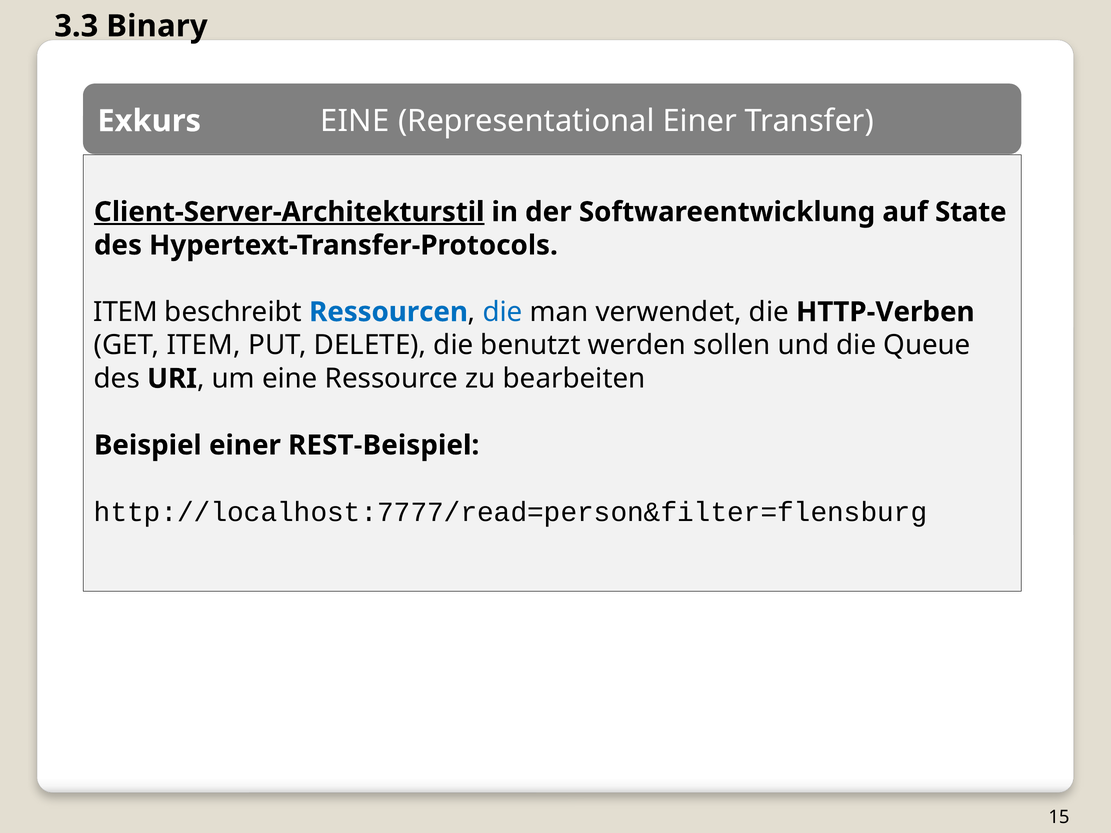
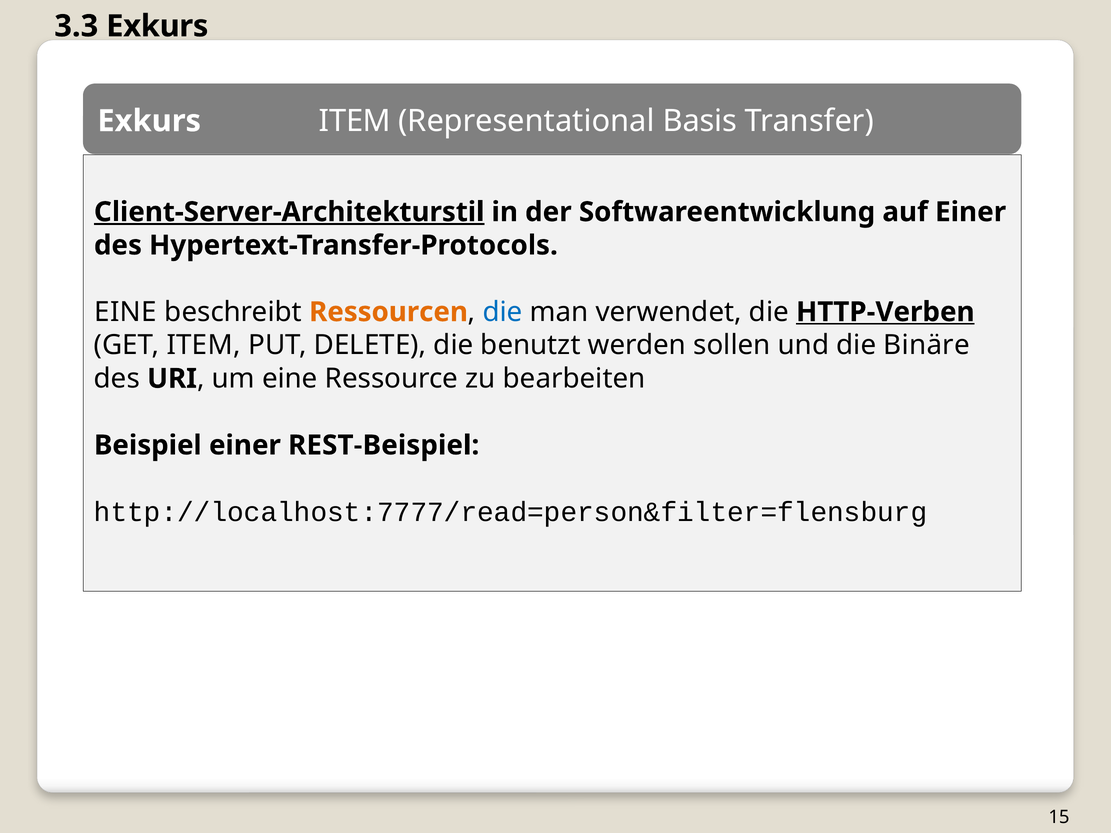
3.3 Binary: Binary -> Exkurs
Exkurs EINE: EINE -> ITEM
Representational Einer: Einer -> Basis
auf State: State -> Einer
ITEM at (126, 312): ITEM -> EINE
Ressourcen colour: blue -> orange
HTTP-Verben underline: none -> present
Queue: Queue -> Binäre
